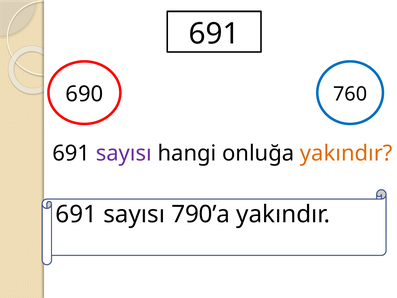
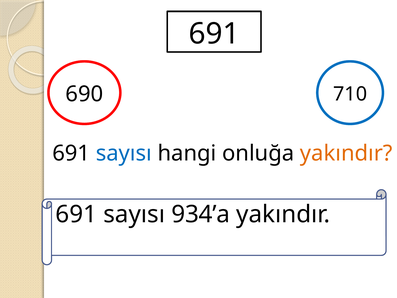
760: 760 -> 710
sayısı at (124, 153) colour: purple -> blue
790’a: 790’a -> 934’a
